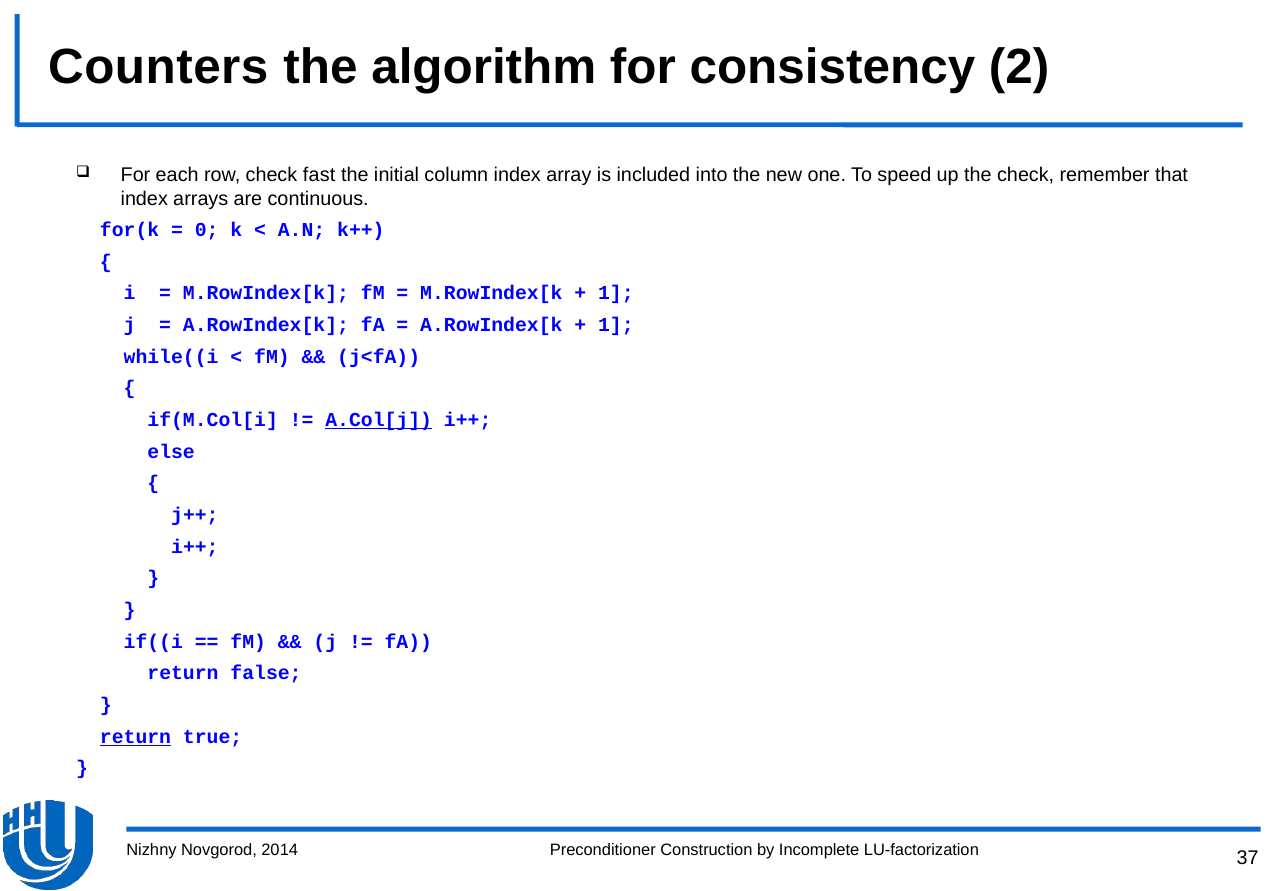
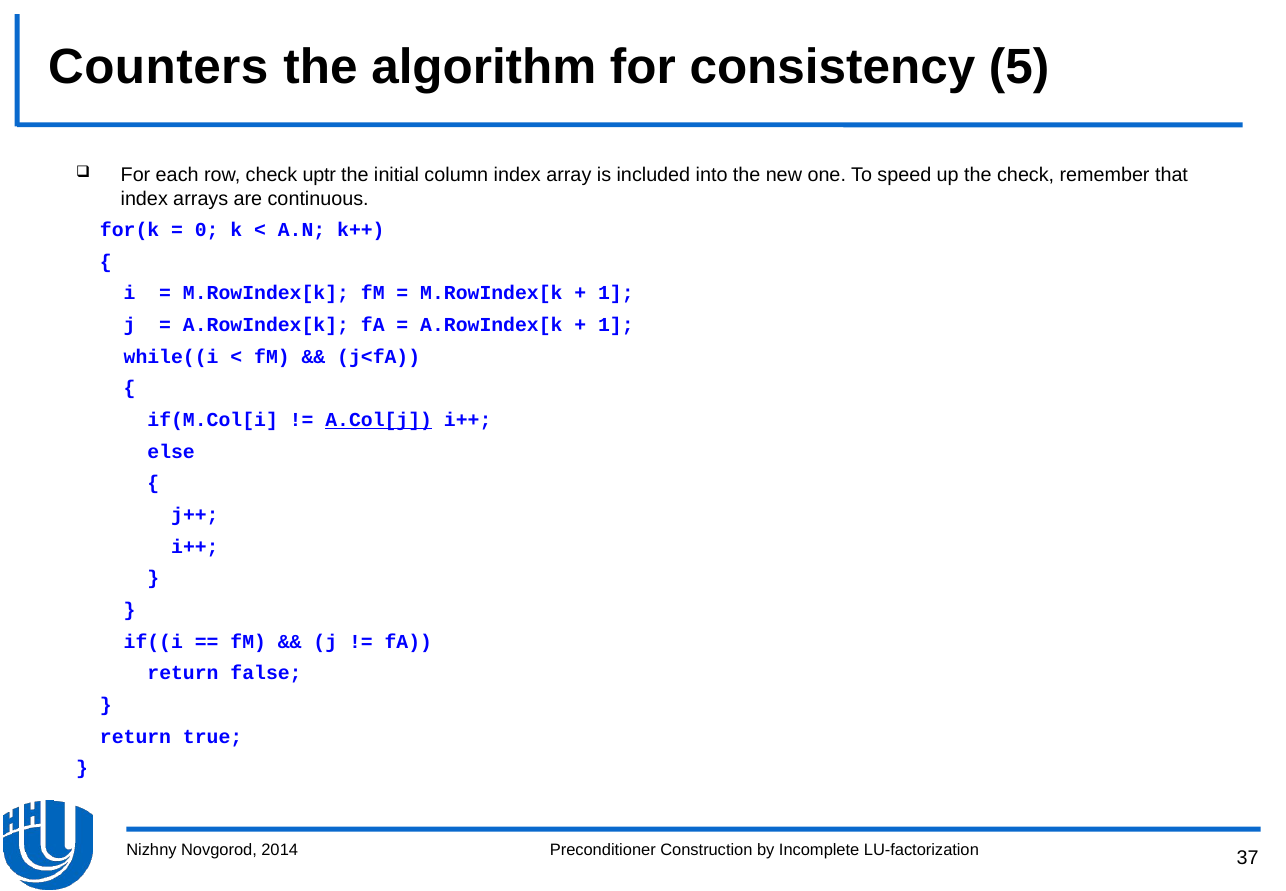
2: 2 -> 5
fast: fast -> uptr
return at (136, 736) underline: present -> none
